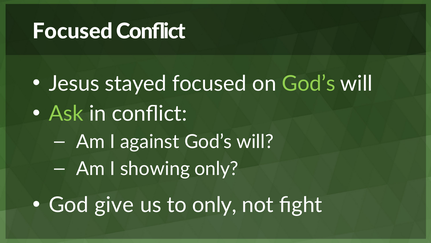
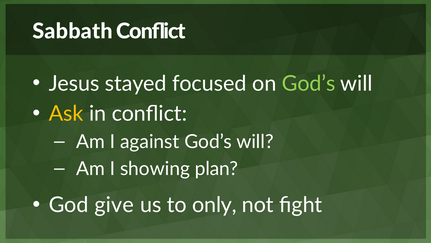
Focused at (73, 31): Focused -> Sabbath
Ask colour: light green -> yellow
showing only: only -> plan
